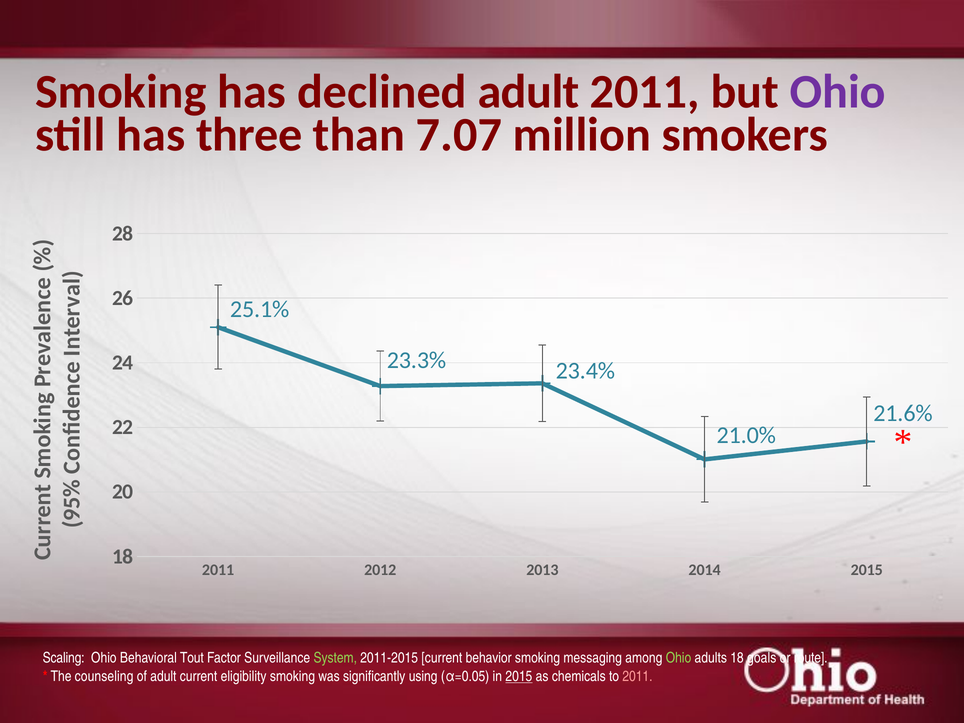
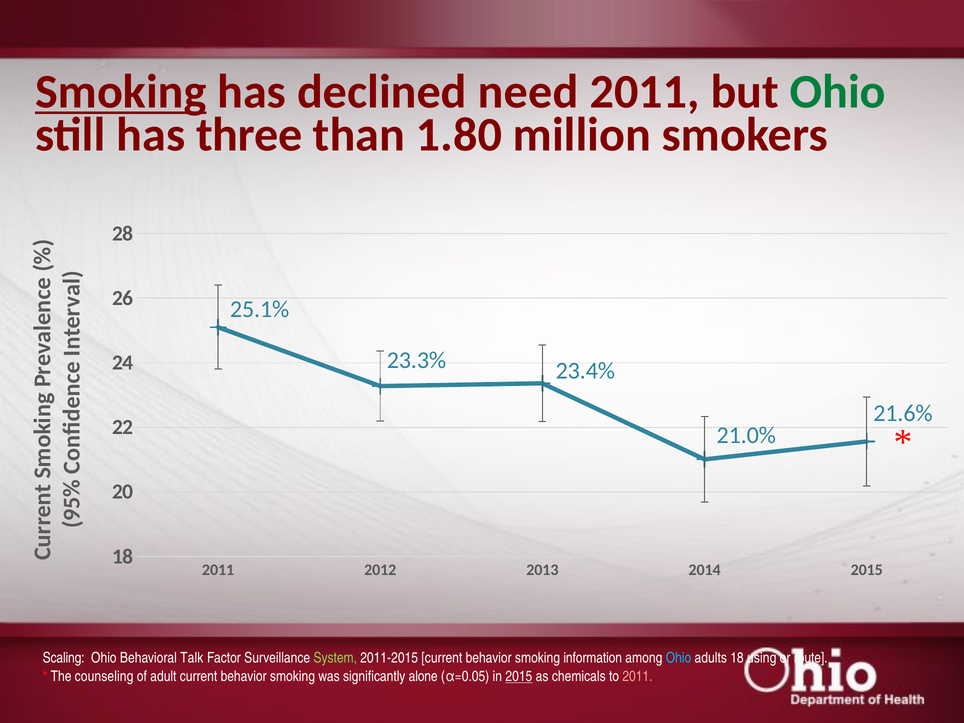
Smoking at (121, 92) underline: none -> present
declined adult: adult -> need
Ohio at (838, 92) colour: purple -> green
7.07: 7.07 -> 1.80
Tout: Tout -> Talk
messaging: messaging -> information
Ohio at (679, 658) colour: light green -> light blue
goals: goals -> using
adult current eligibility: eligibility -> behavior
using: using -> alone
